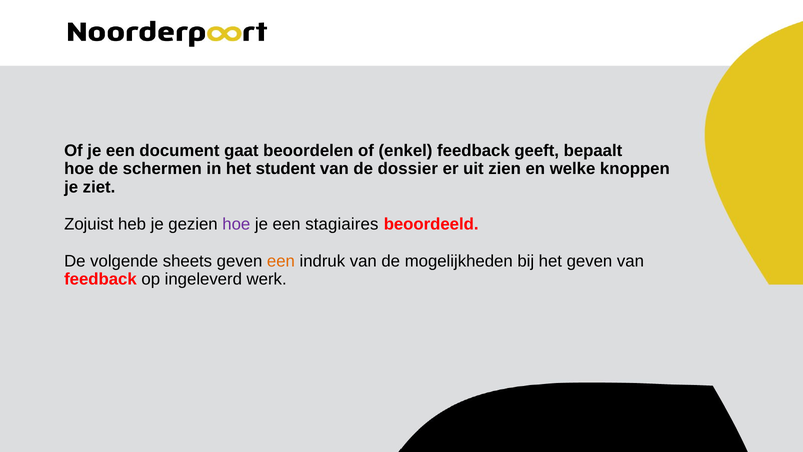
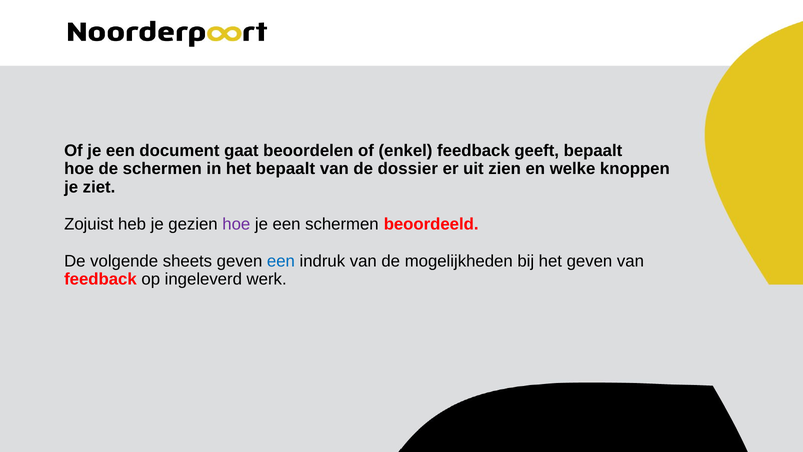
het student: student -> bepaalt
een stagiaires: stagiaires -> schermen
een at (281, 261) colour: orange -> blue
